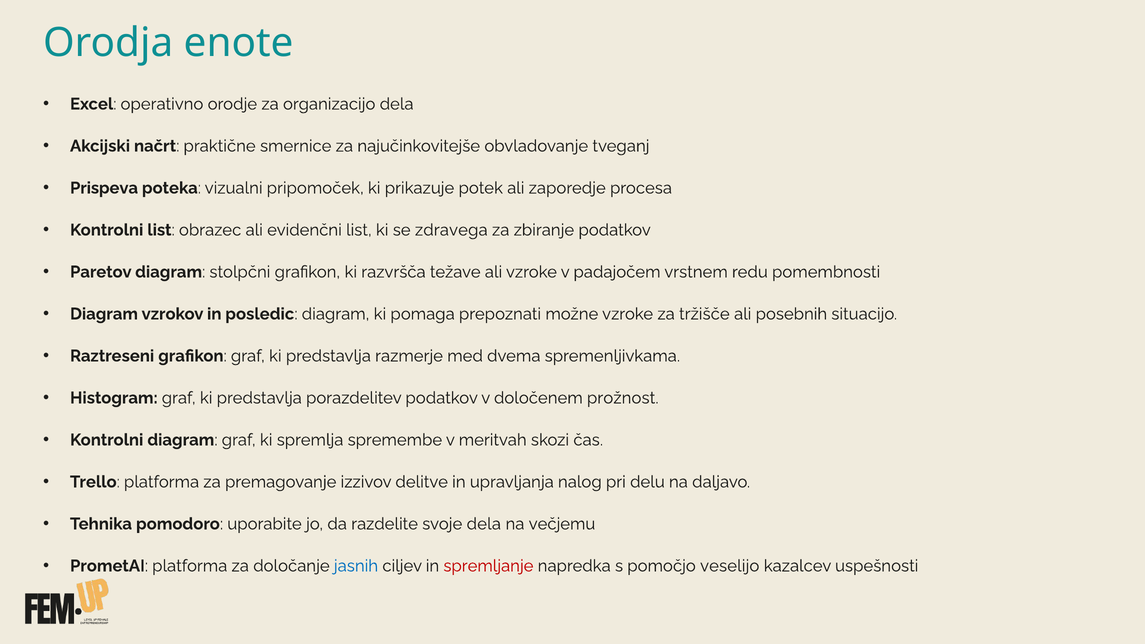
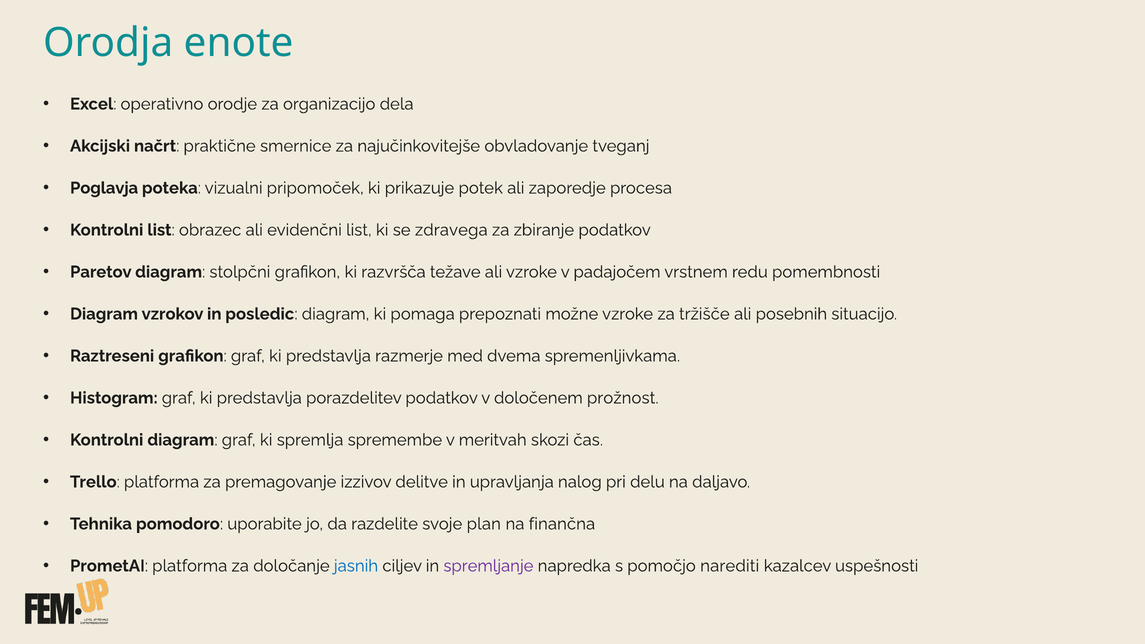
Prispeva: Prispeva -> Poglavja
svoje dela: dela -> plan
večjemu: večjemu -> finančna
spremljanje colour: red -> purple
veselijo: veselijo -> narediti
